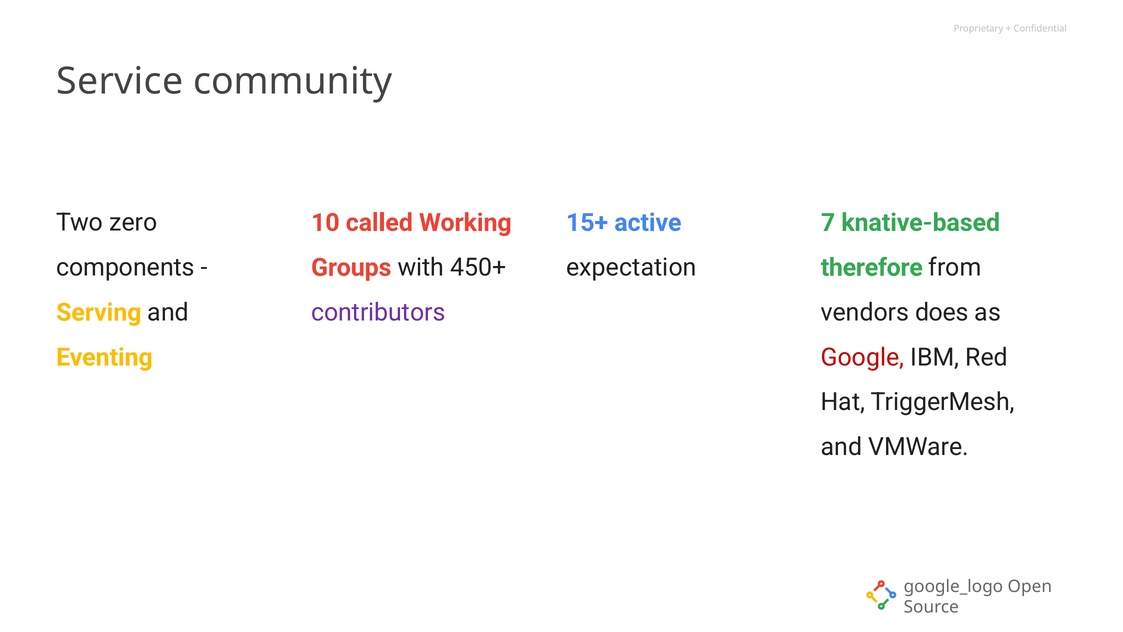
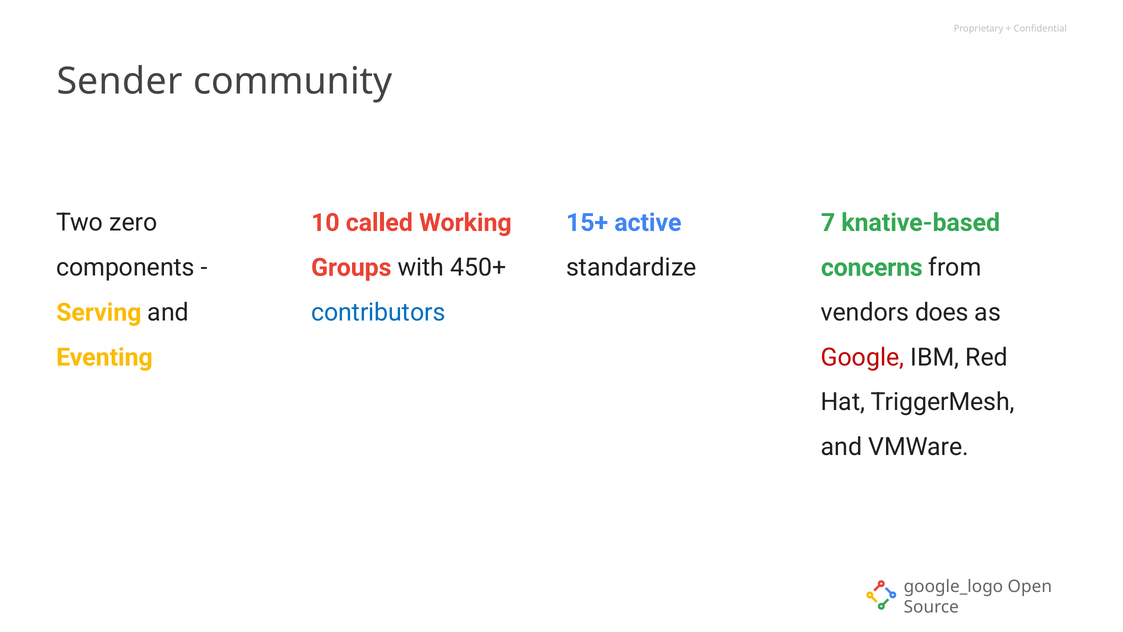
Service: Service -> Sender
expectation: expectation -> standardize
therefore: therefore -> concerns
contributors colour: purple -> blue
